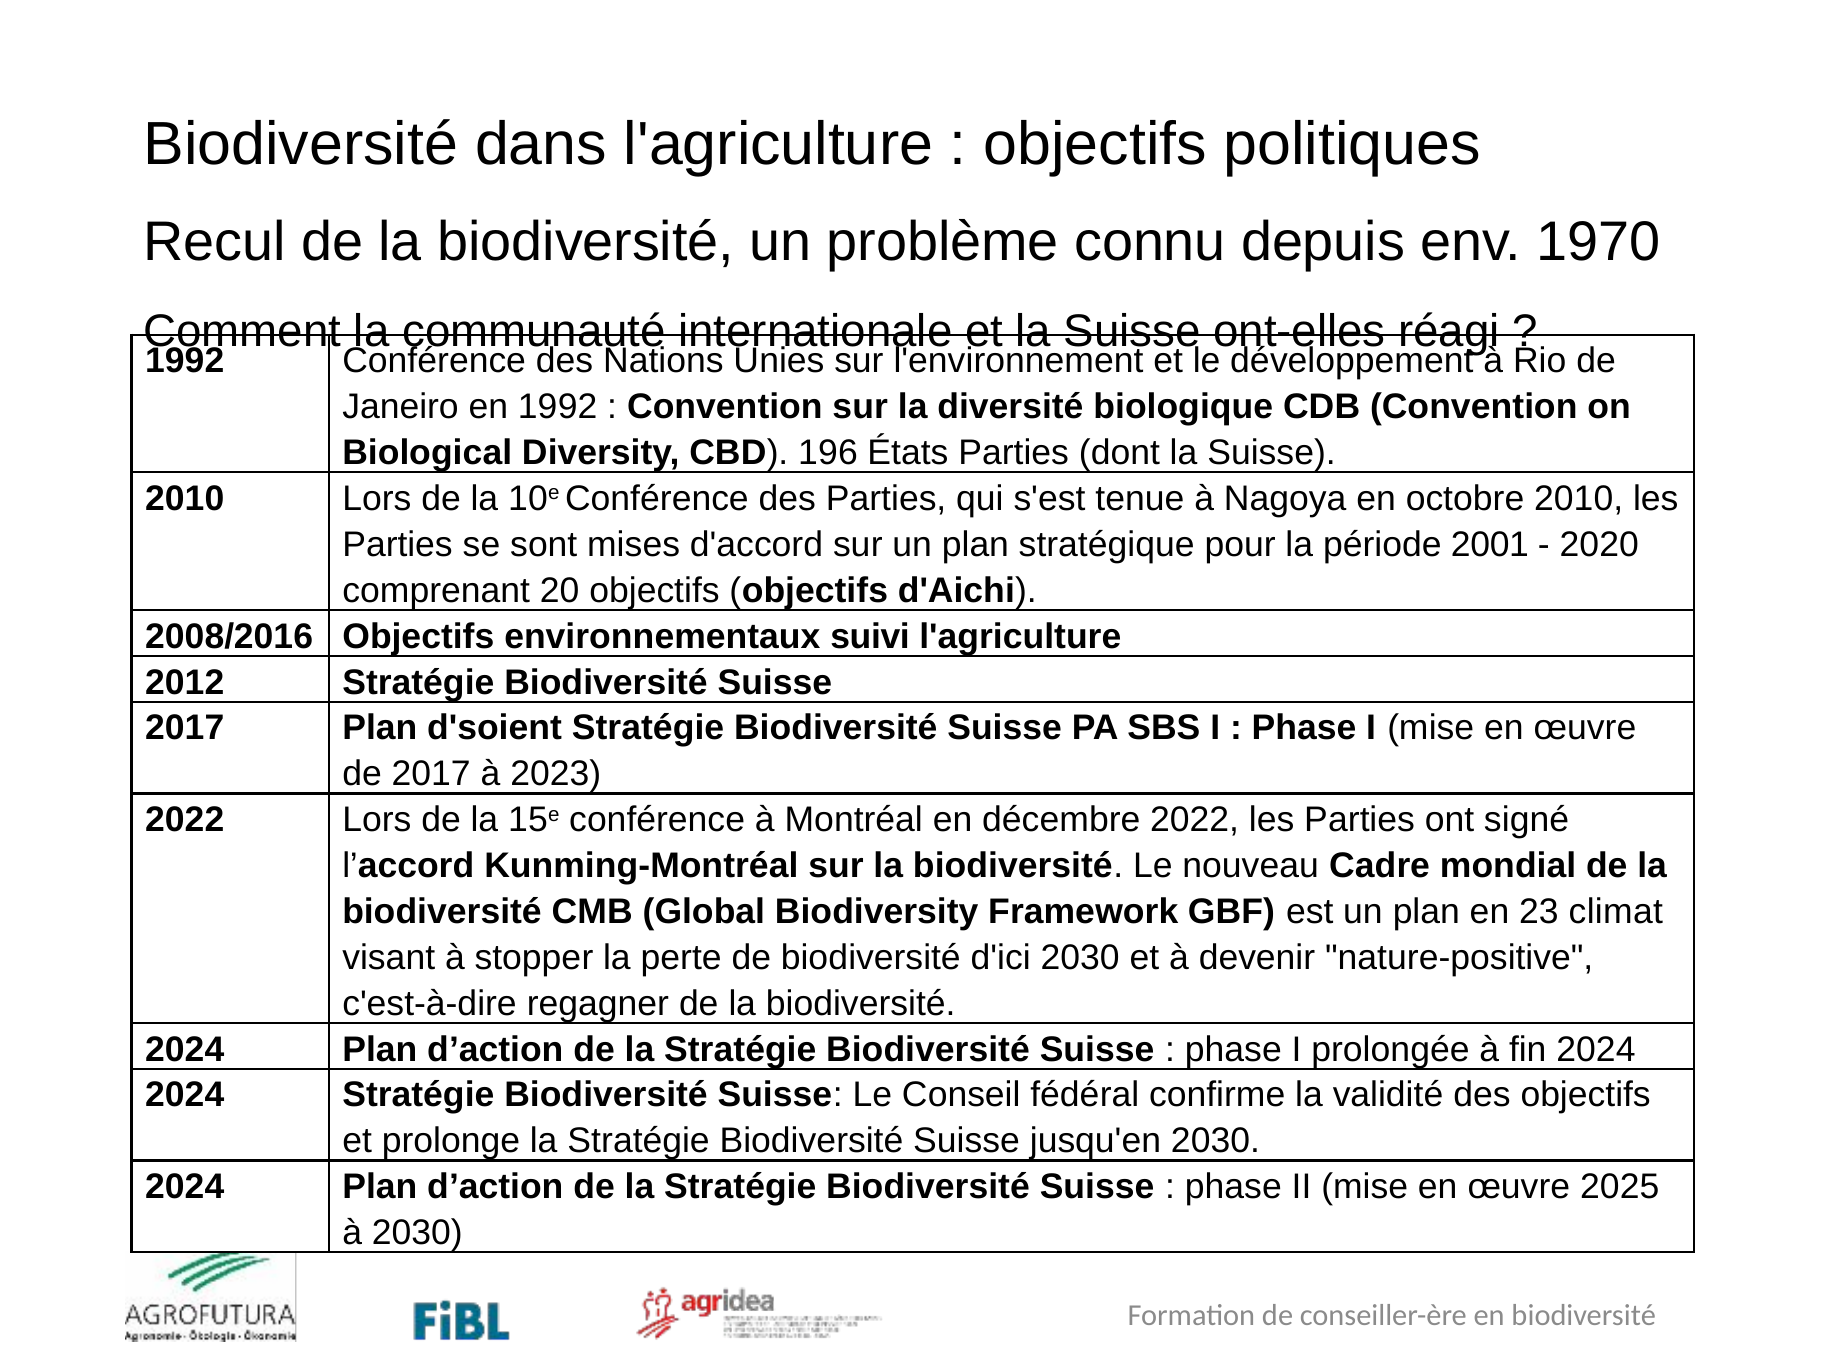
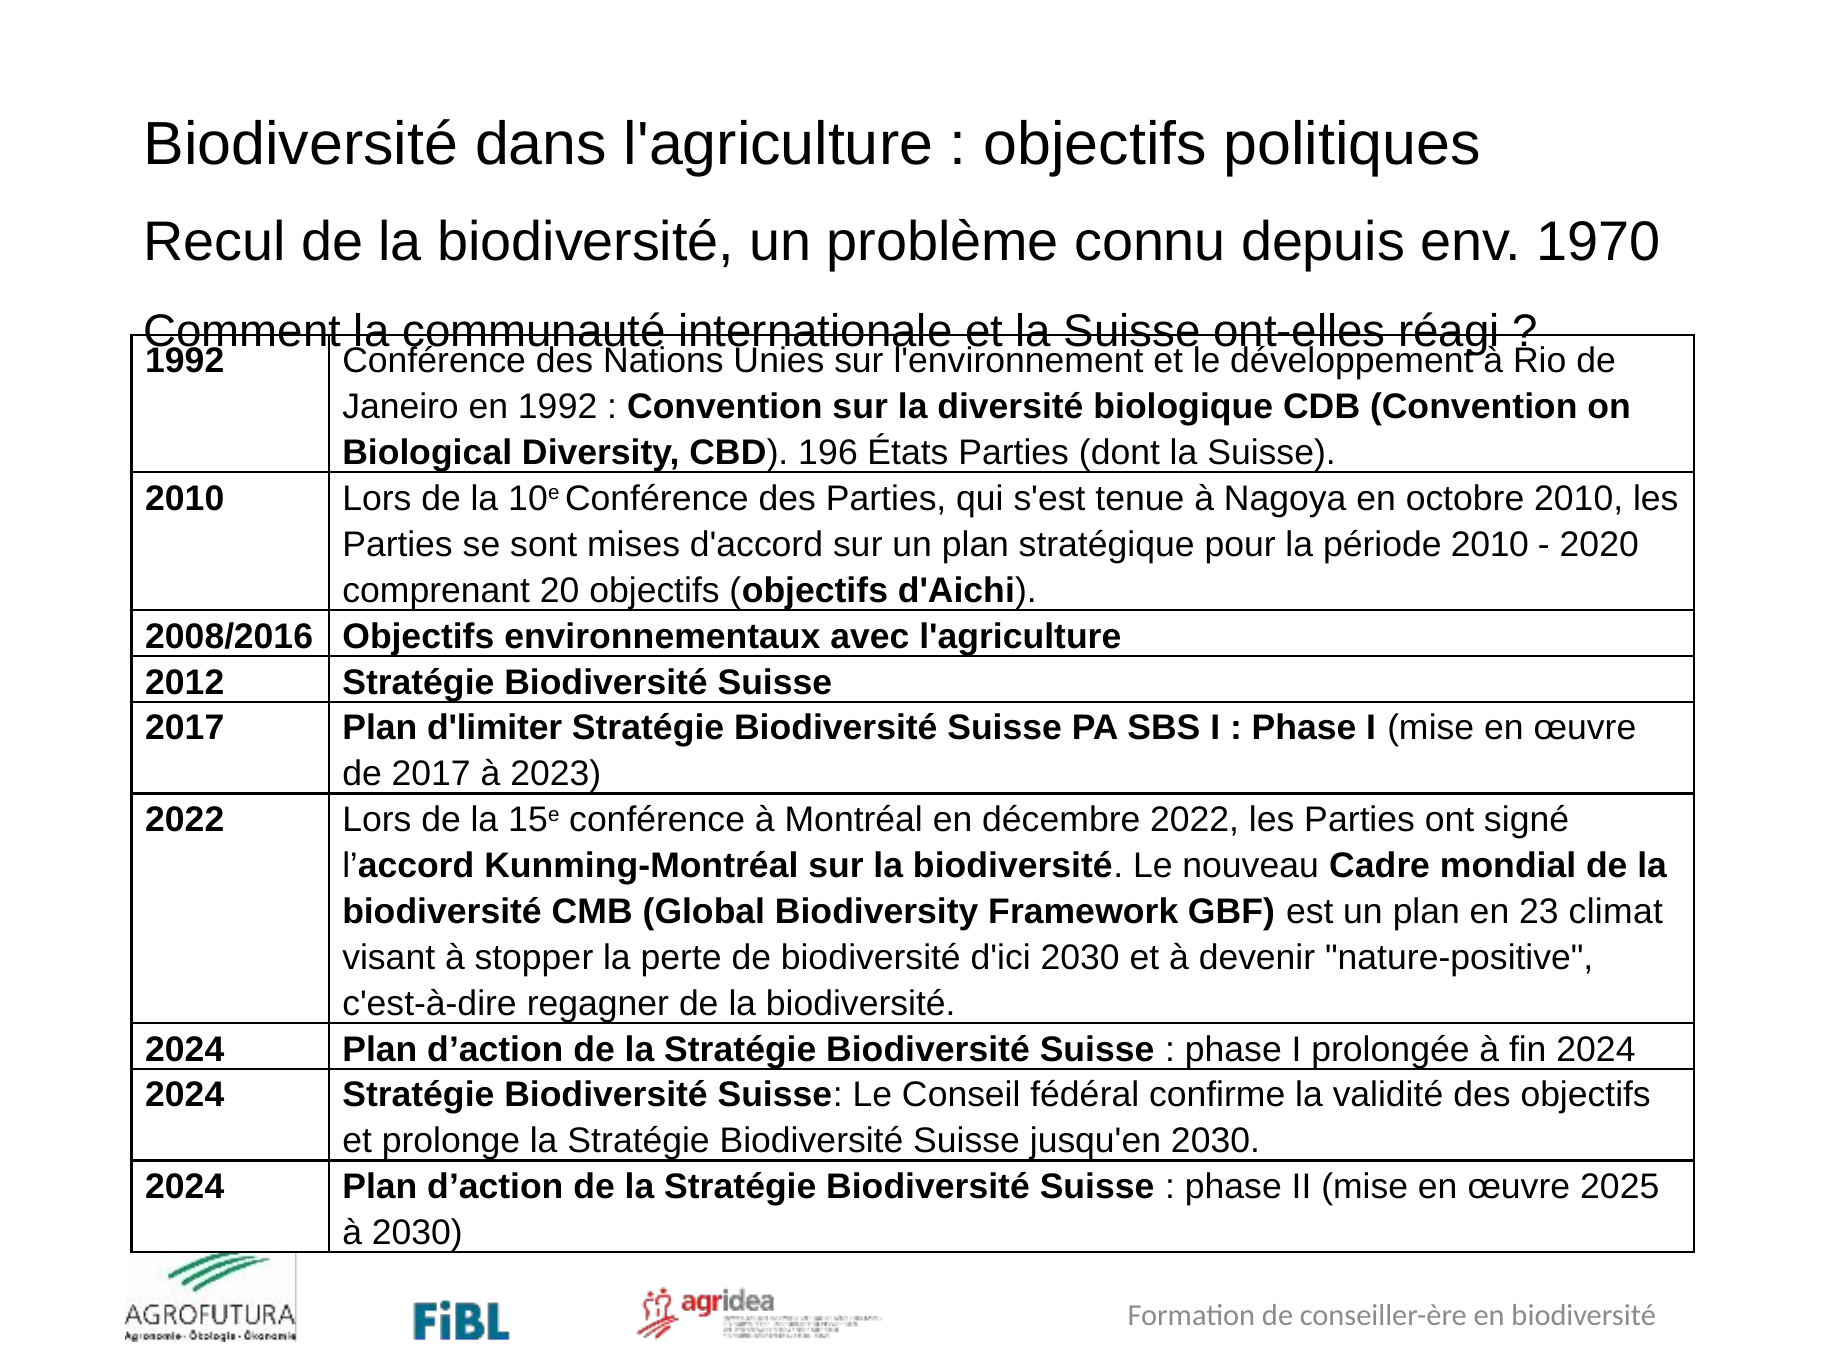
période 2001: 2001 -> 2010
suivi: suivi -> avec
d'soient: d'soient -> d'limiter
